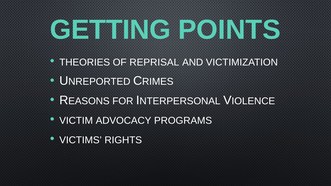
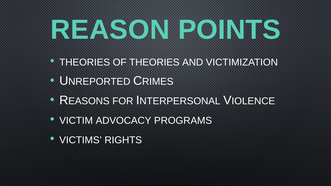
GETTING: GETTING -> REASON
OF REPRISAL: REPRISAL -> THEORIES
